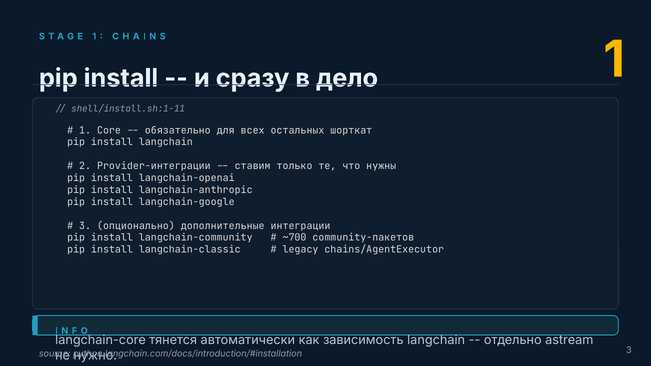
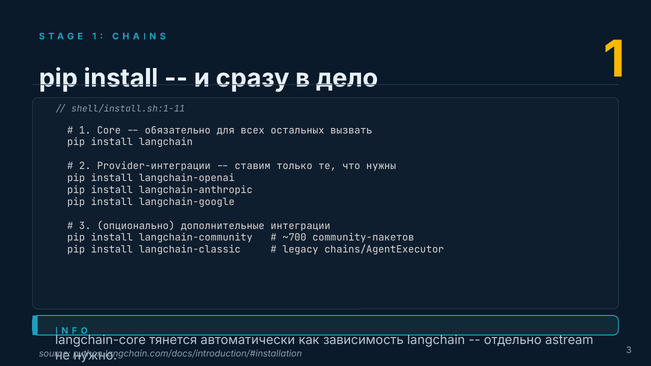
шорткат: шорткат -> вызвать
